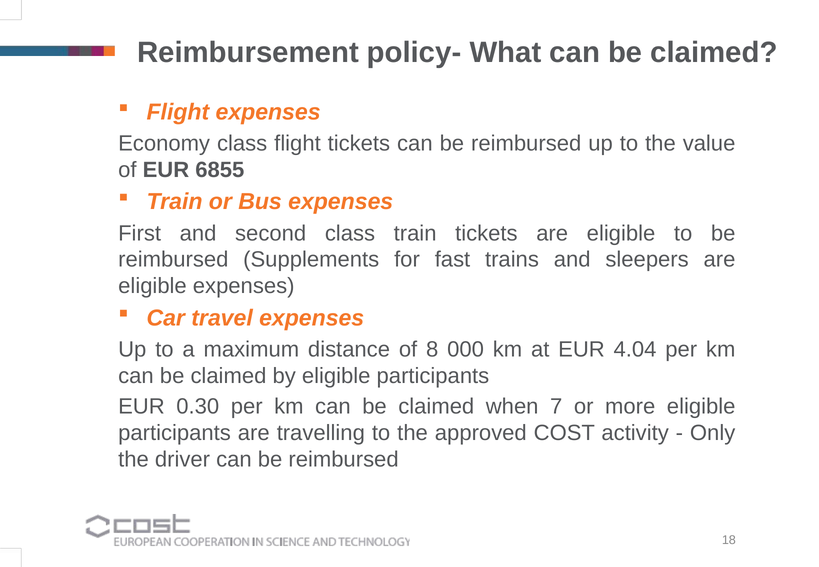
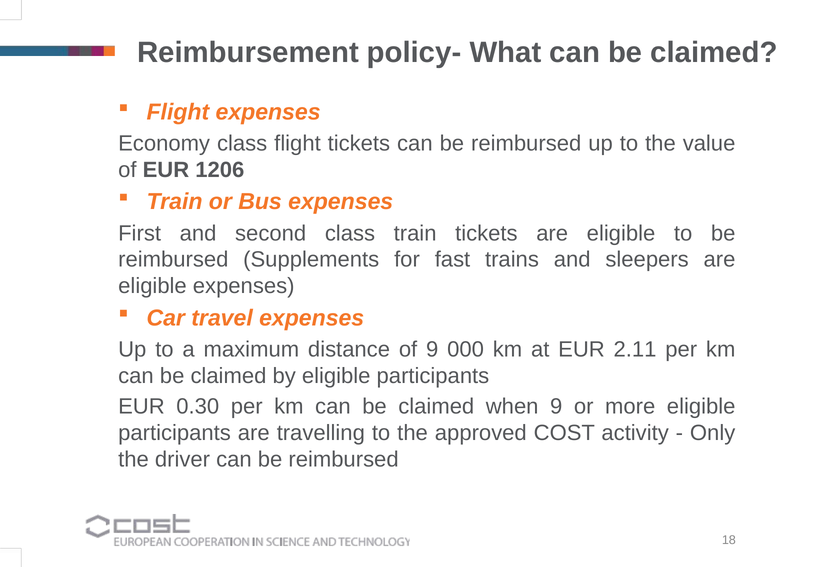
6855: 6855 -> 1206
of 8: 8 -> 9
4.04: 4.04 -> 2.11
when 7: 7 -> 9
